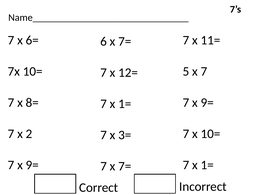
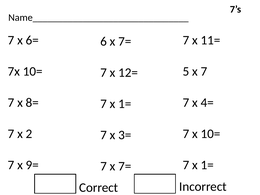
9= at (207, 103): 9= -> 4=
